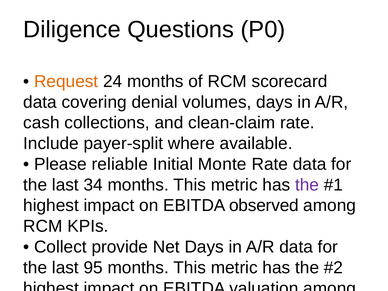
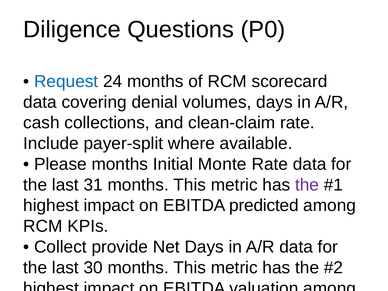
Request colour: orange -> blue
Please reliable: reliable -> months
34: 34 -> 31
observed: observed -> predicted
95: 95 -> 30
